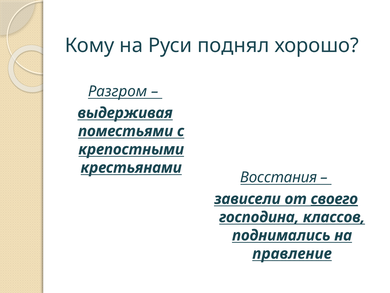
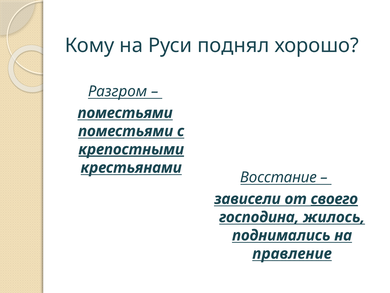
выдерживая at (125, 113): выдерживая -> поместьями
крепостными underline: none -> present
Восстания: Восстания -> Восстание
классов: классов -> жилось
